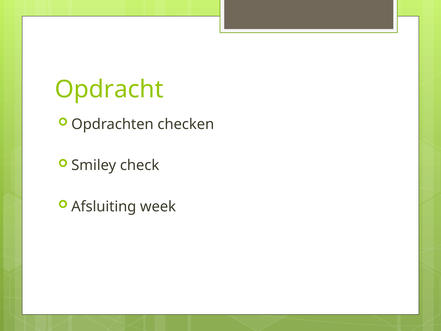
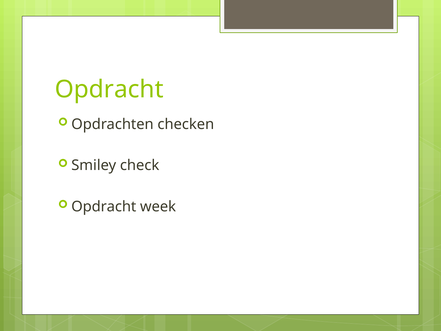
Afsluiting at (104, 206): Afsluiting -> Opdracht
